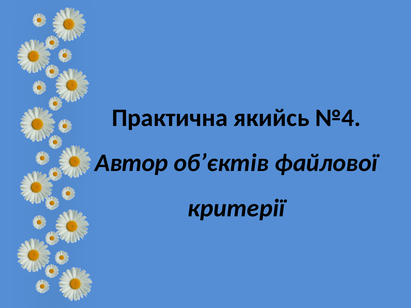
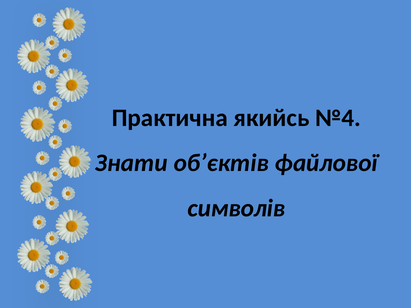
Автор: Автор -> Знати
критерії: критерії -> символів
